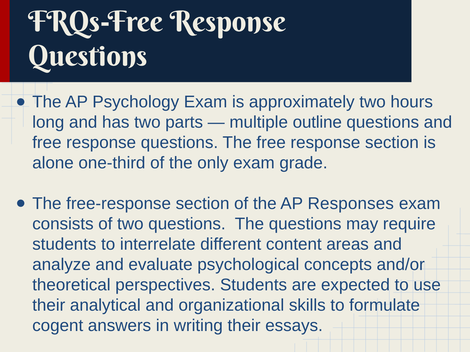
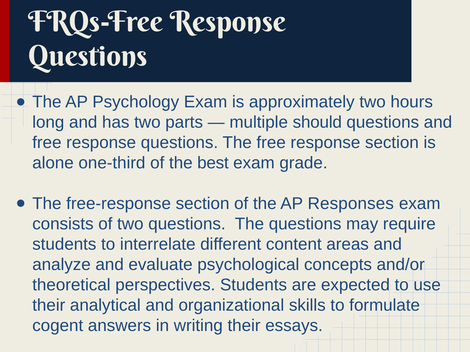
outline: outline -> should
only: only -> best
